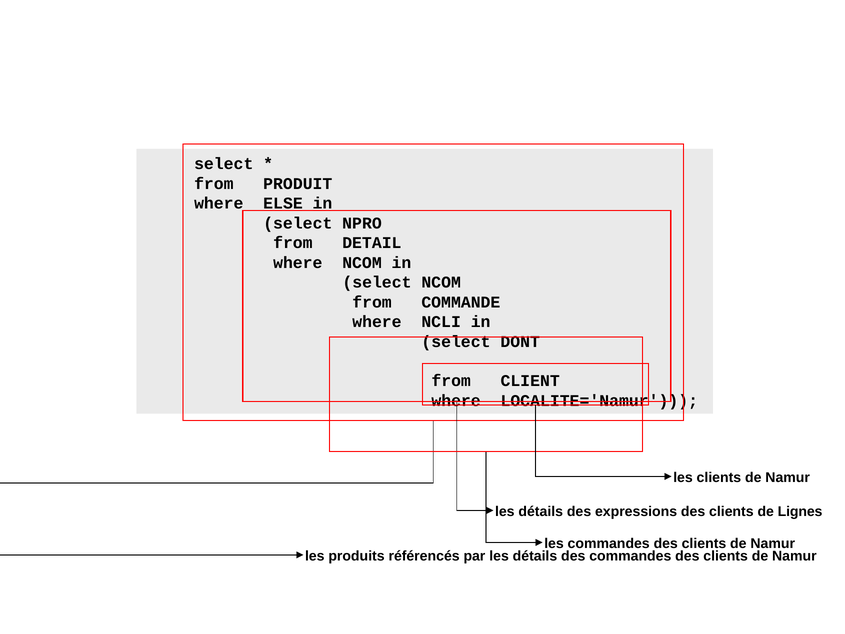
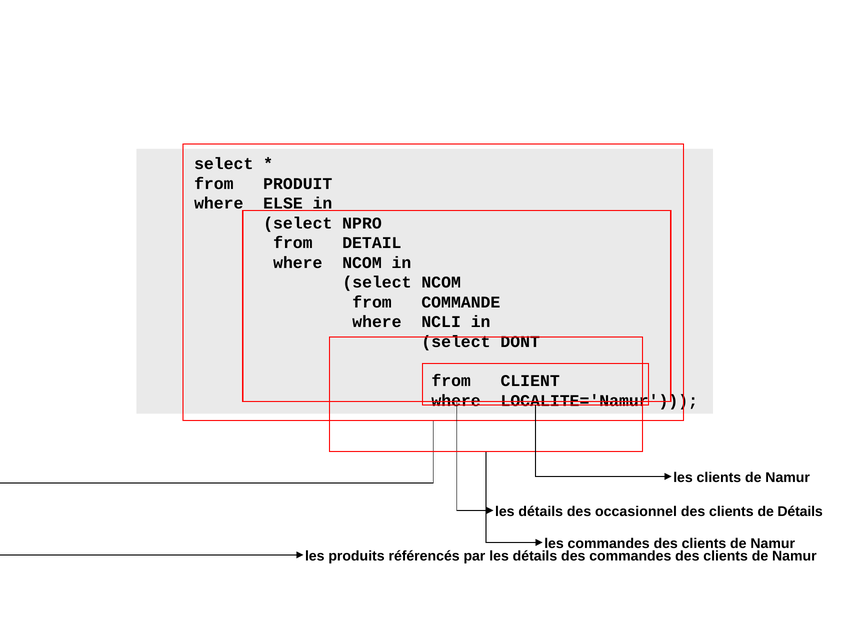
expressions: expressions -> occasionnel
de Lignes: Lignes -> Détails
